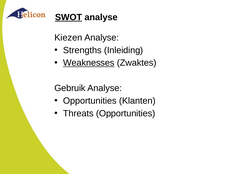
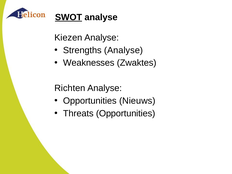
Strengths Inleiding: Inleiding -> Analyse
Weaknesses underline: present -> none
Gebruik: Gebruik -> Richten
Klanten: Klanten -> Nieuws
